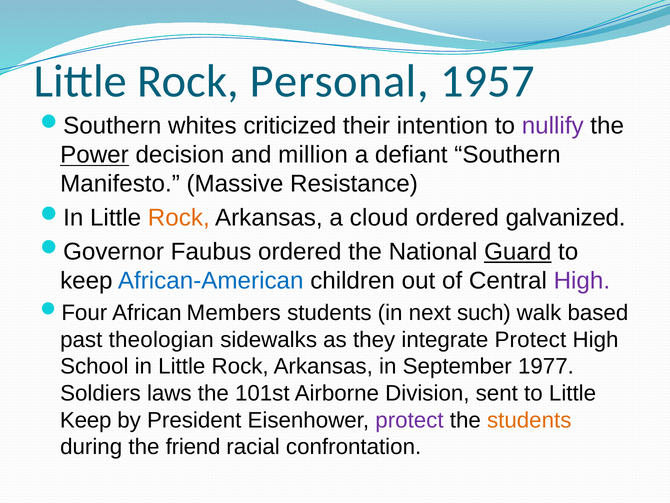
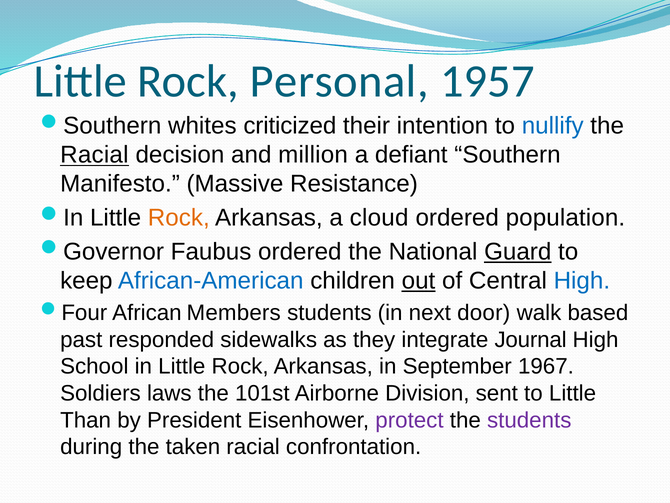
nullify colour: purple -> blue
Power at (94, 155): Power -> Racial
galvanized: galvanized -> population
out underline: none -> present
High at (582, 280) colour: purple -> blue
such: such -> door
theologian: theologian -> responded
integrate Protect: Protect -> Journal
1977: 1977 -> 1967
Keep at (86, 420): Keep -> Than
students at (529, 420) colour: orange -> purple
friend: friend -> taken
